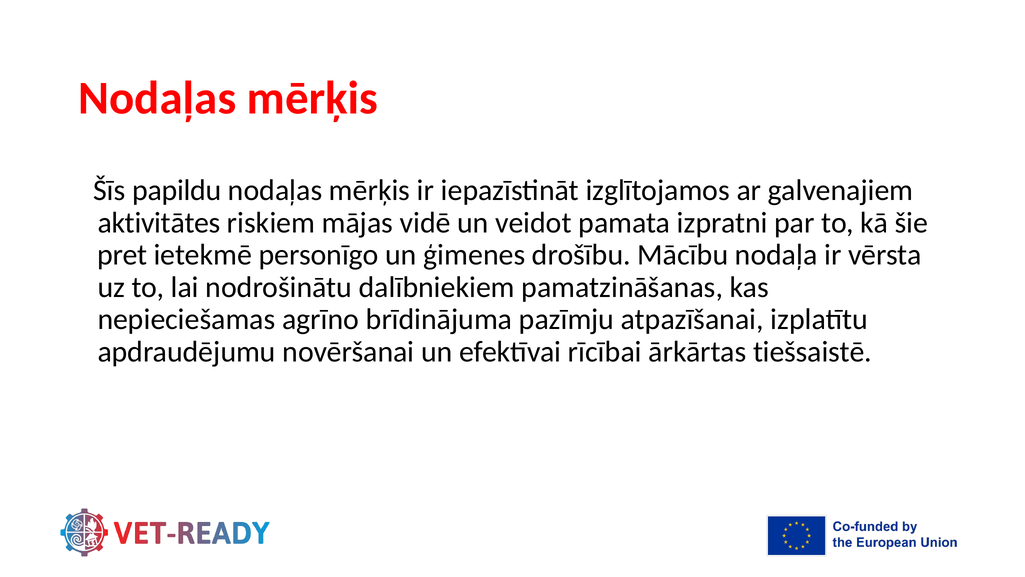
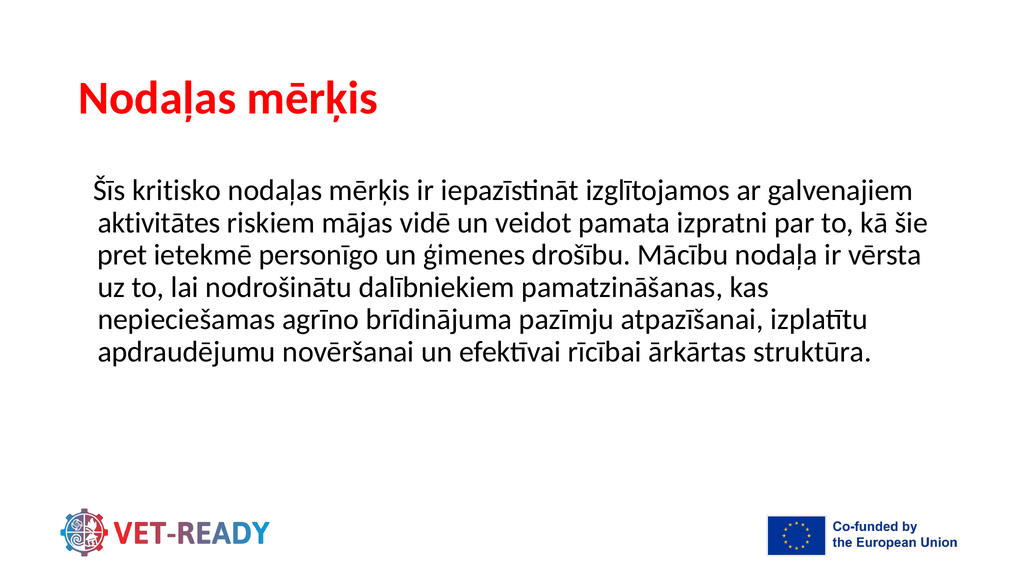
papildu: papildu -> kritisko
tiešsaistē: tiešsaistē -> struktūra
